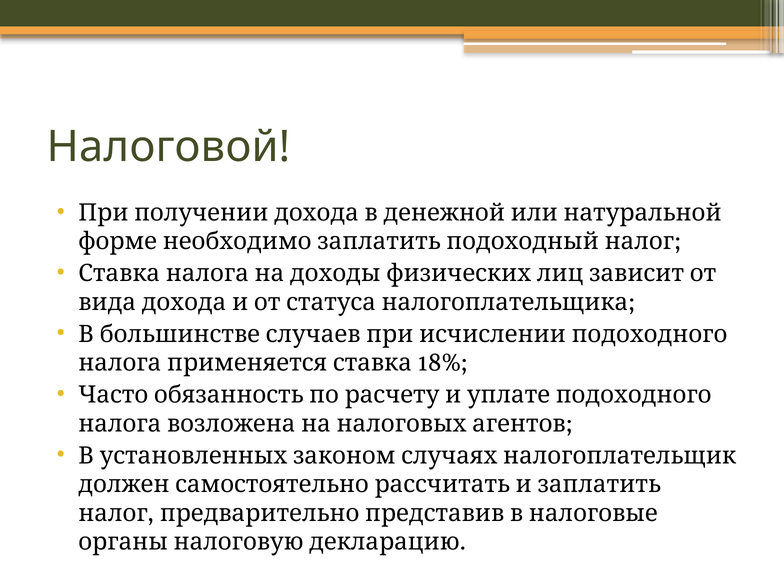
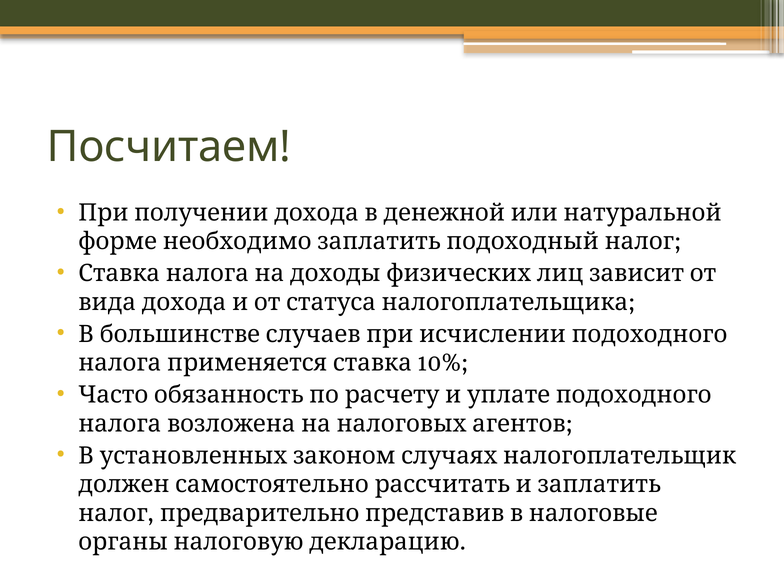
Налоговой: Налоговой -> Посчитаем
18%: 18% -> 10%
